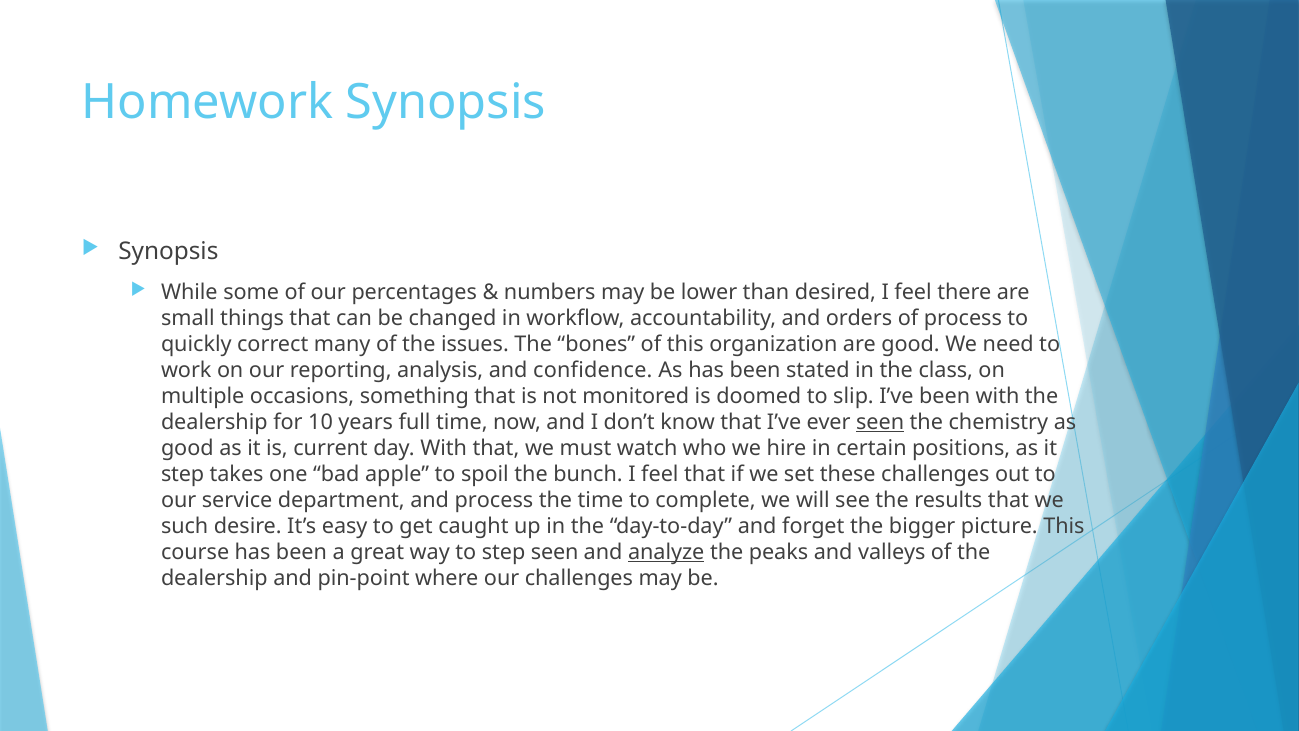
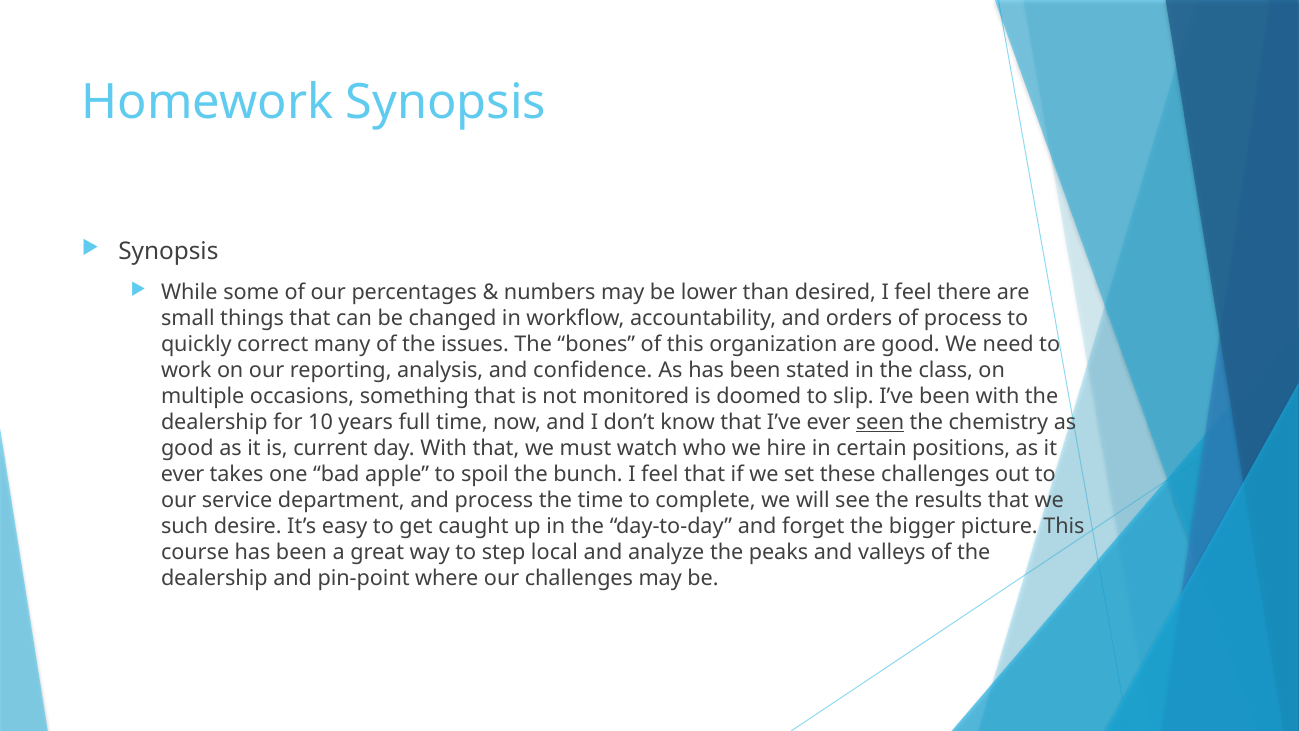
step at (183, 474): step -> ever
step seen: seen -> local
analyze underline: present -> none
